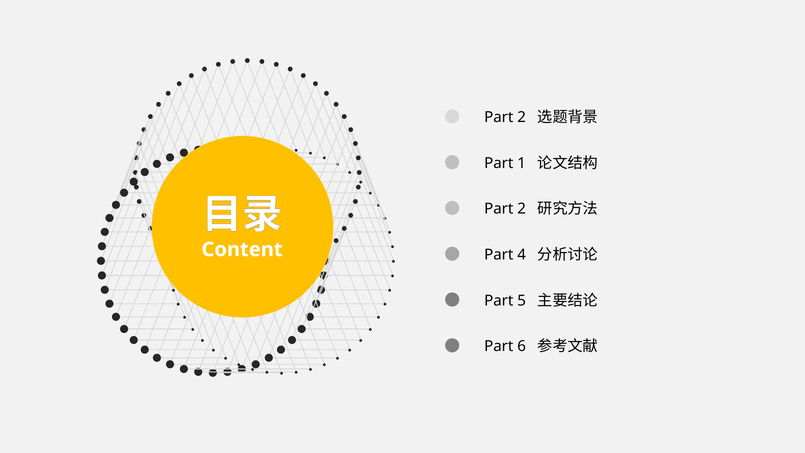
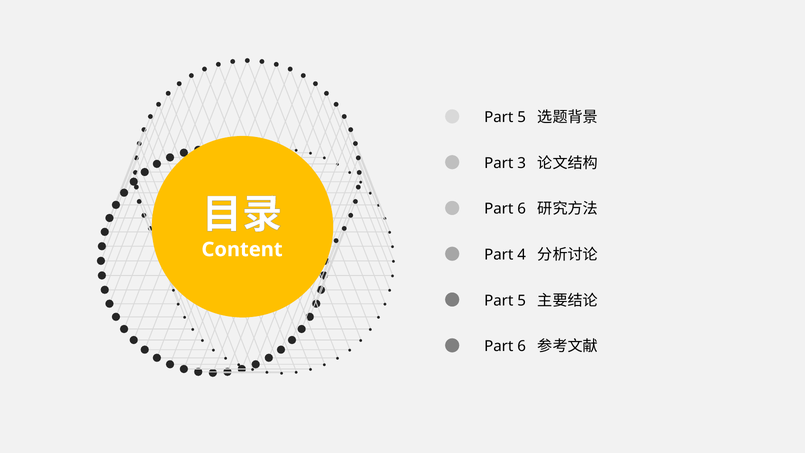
2 at (522, 117): 2 -> 5
1: 1 -> 3
2 at (522, 209): 2 -> 6
